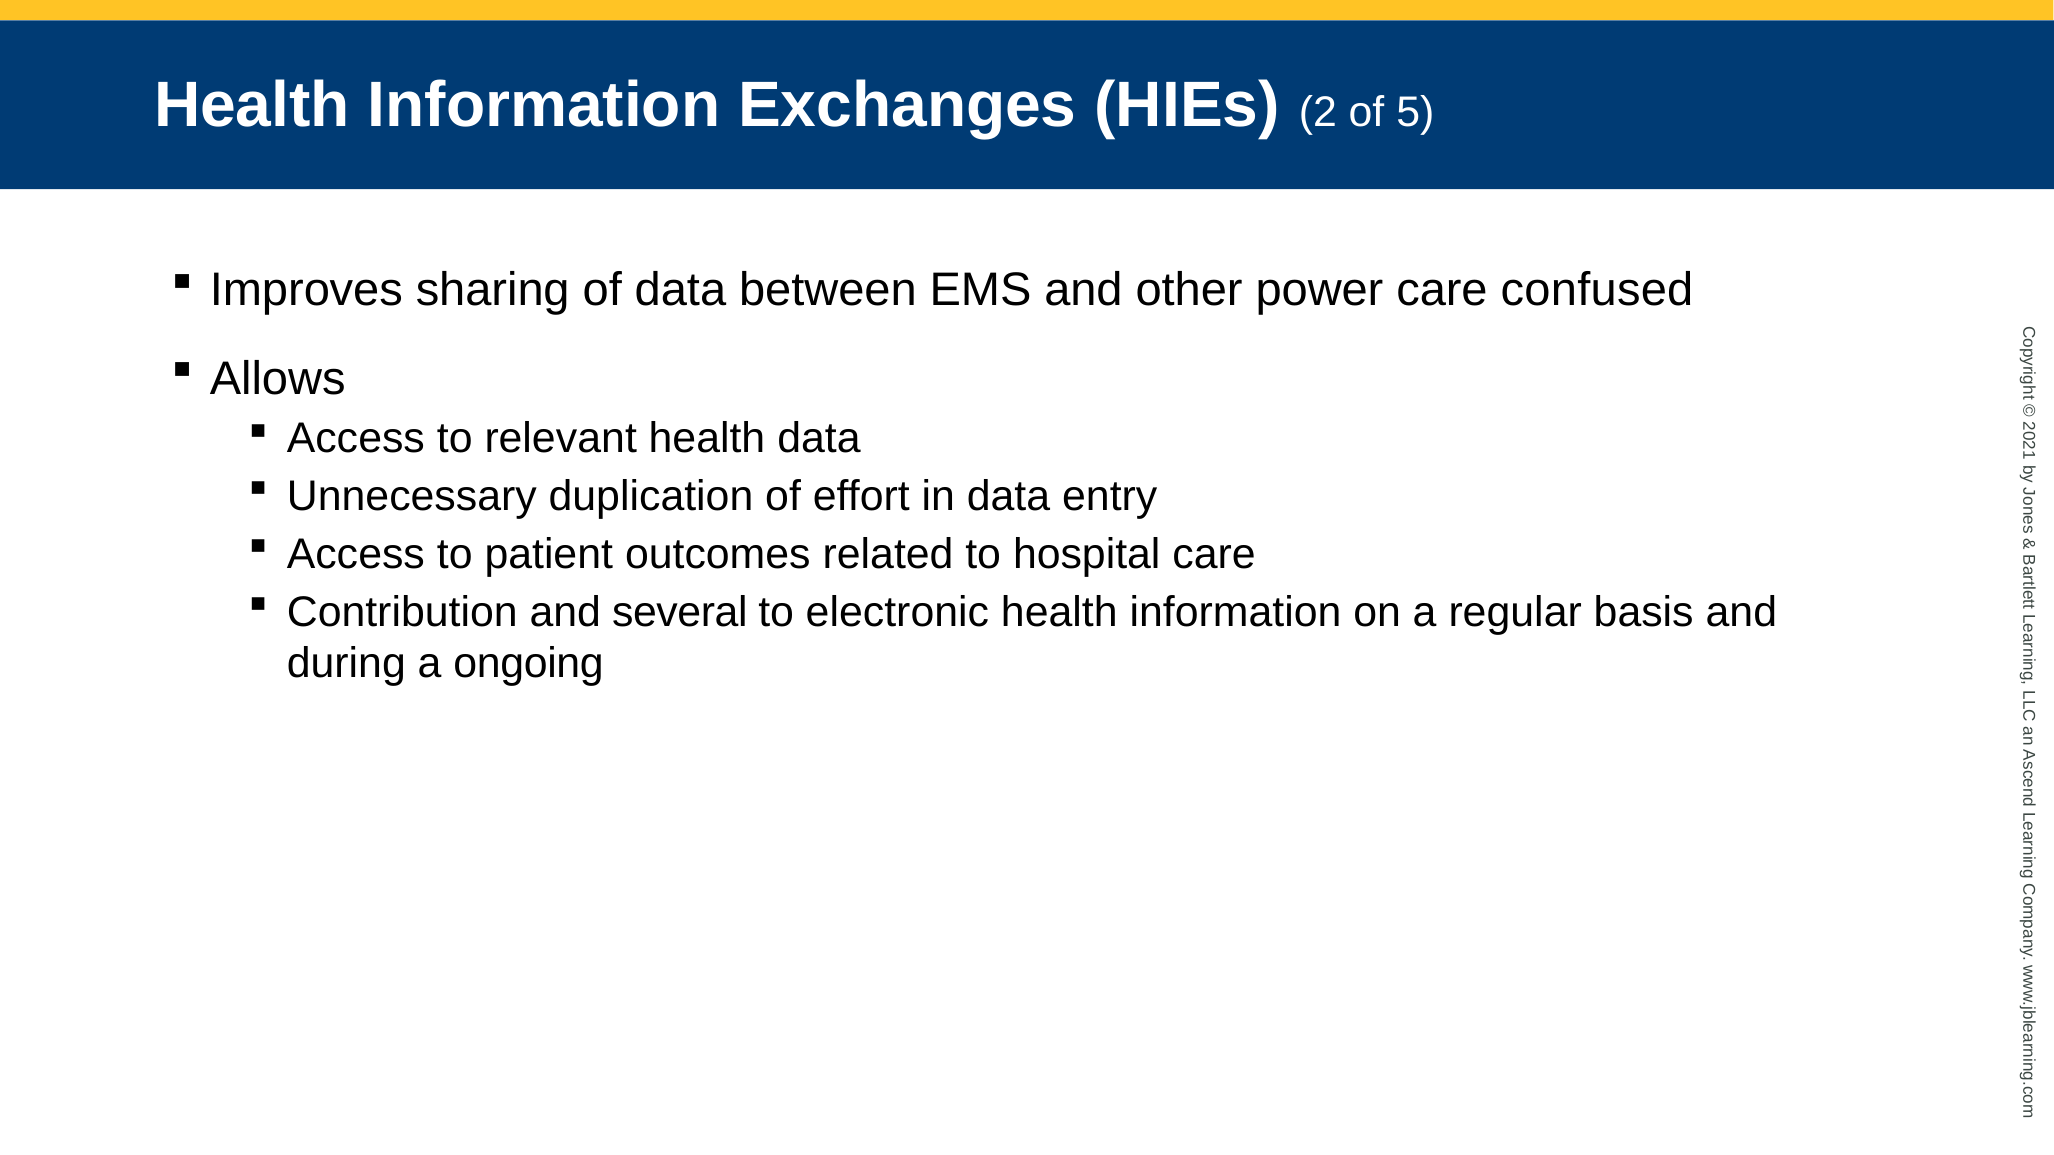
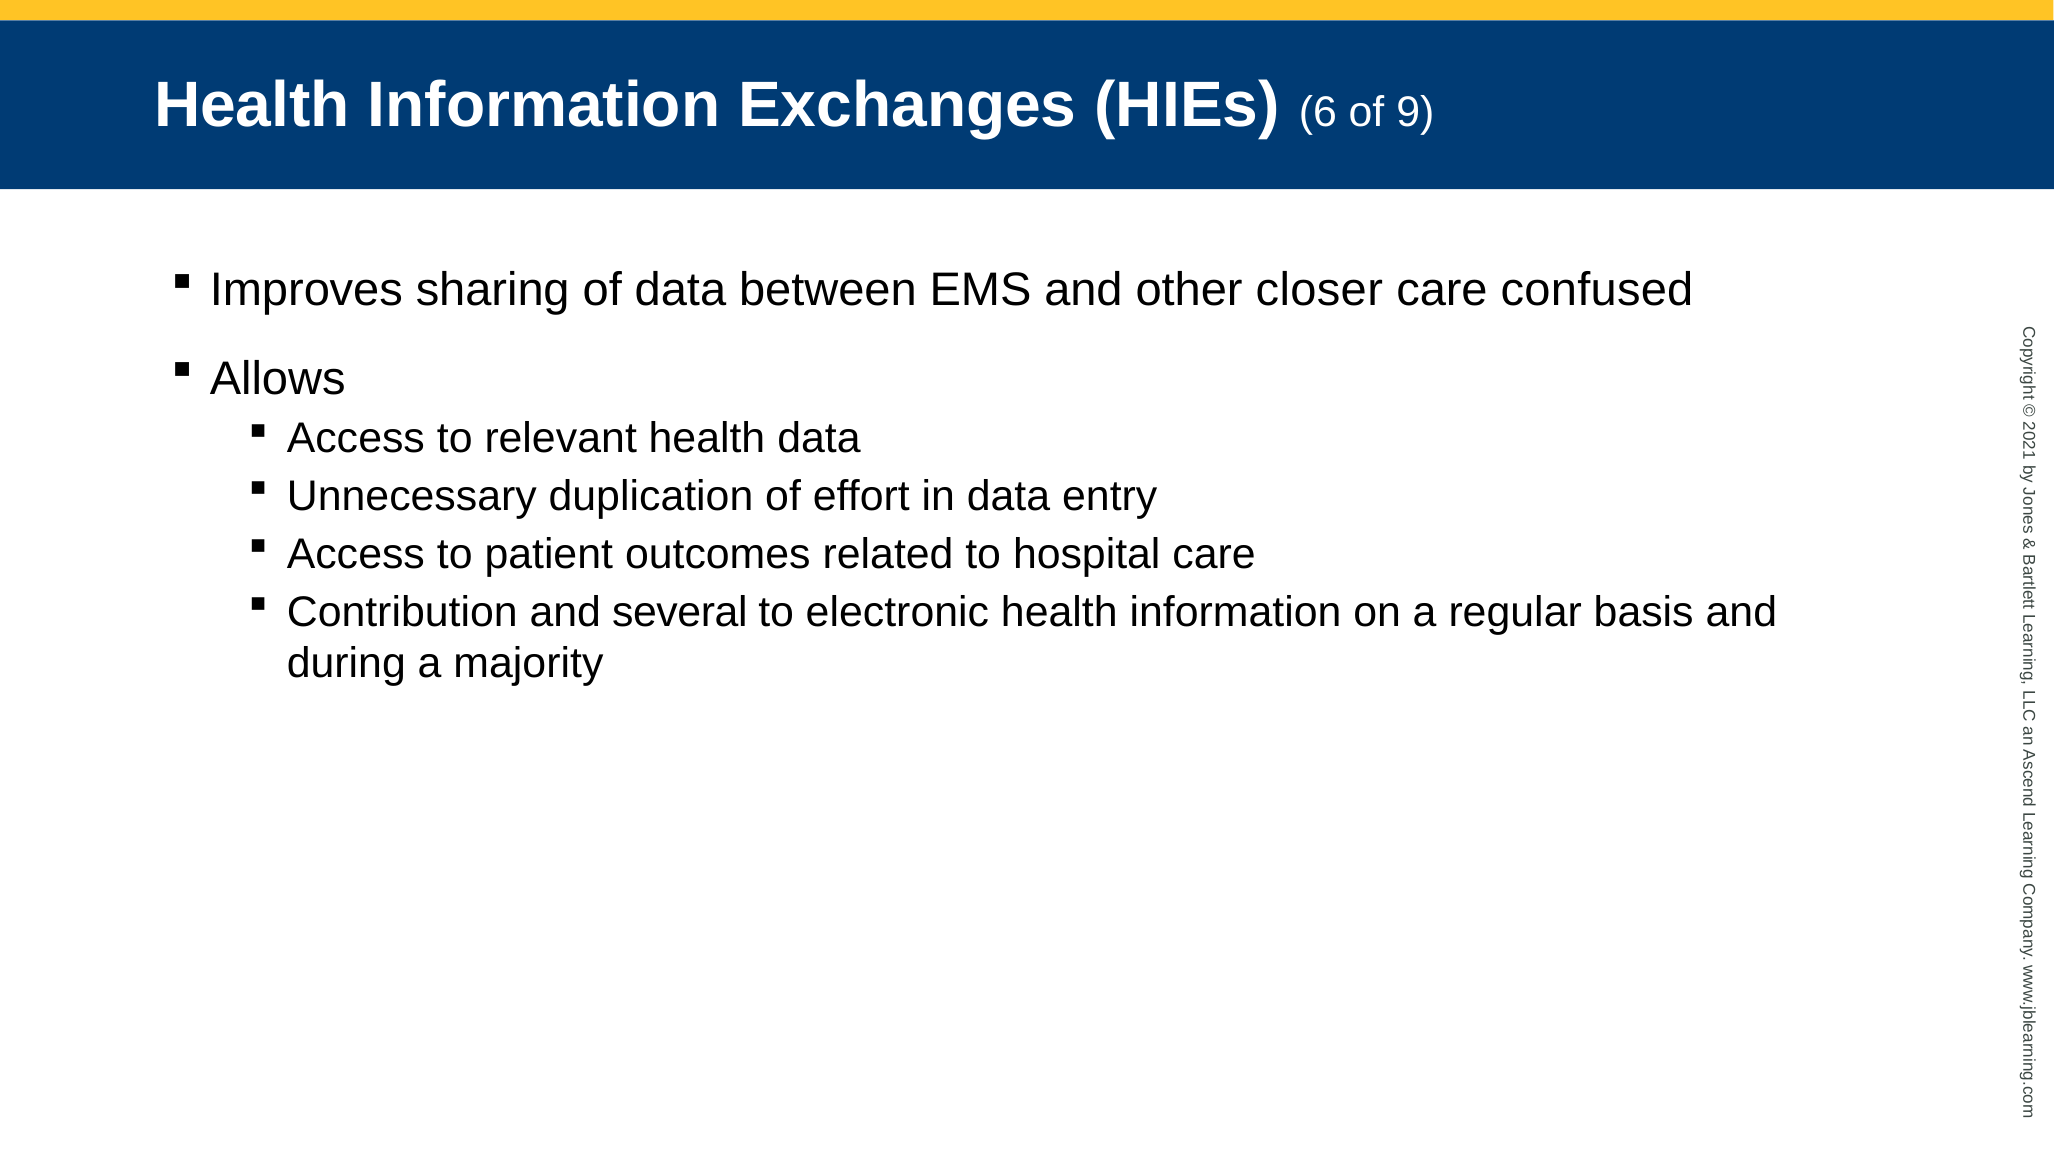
HIEs 2: 2 -> 6
5: 5 -> 9
power: power -> closer
ongoing: ongoing -> majority
